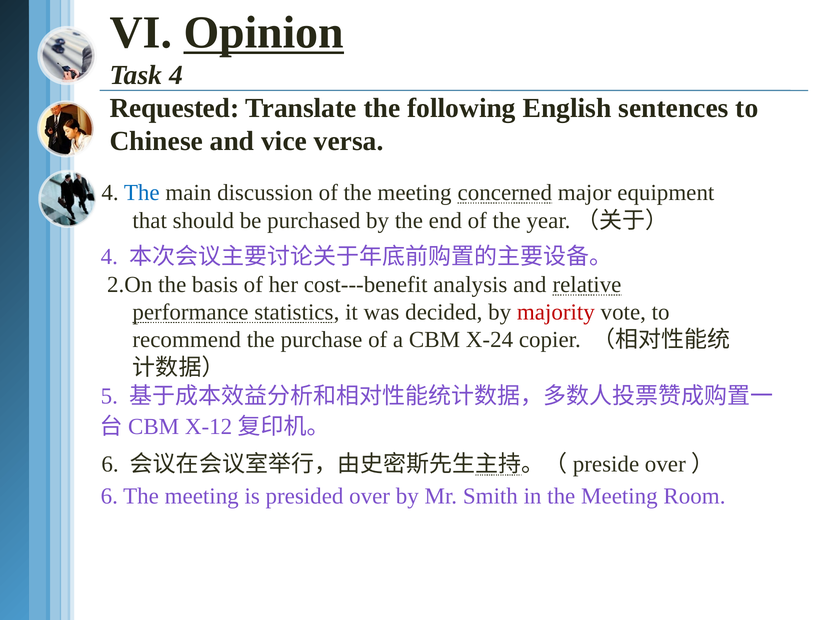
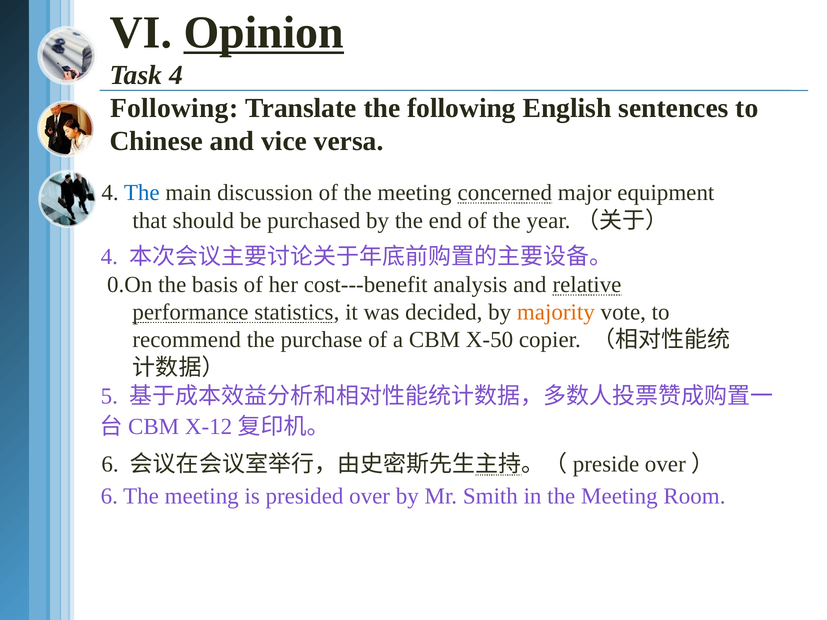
Requested at (174, 108): Requested -> Following
2.On: 2.On -> 0.On
majority colour: red -> orange
X-24: X-24 -> X-50
